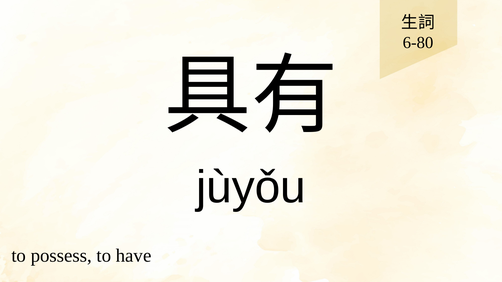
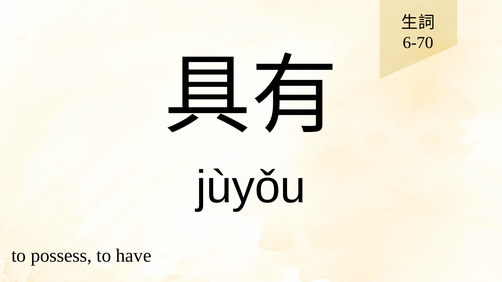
6-80: 6-80 -> 6-70
